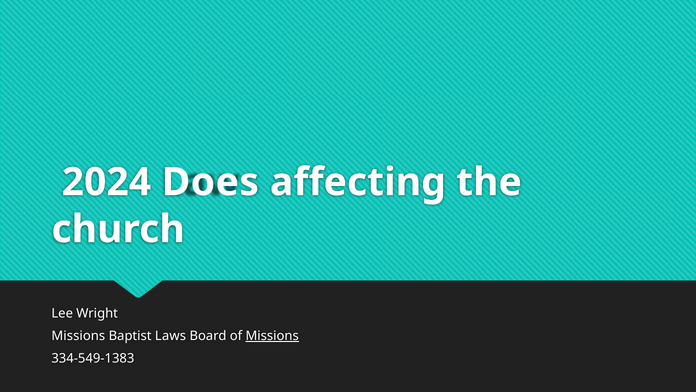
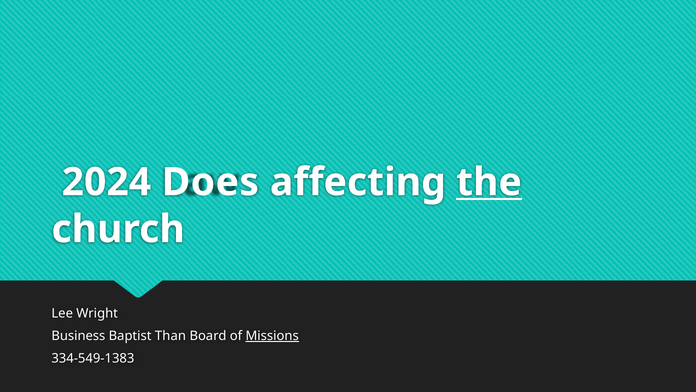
the underline: none -> present
Missions at (78, 335): Missions -> Business
Laws: Laws -> Than
